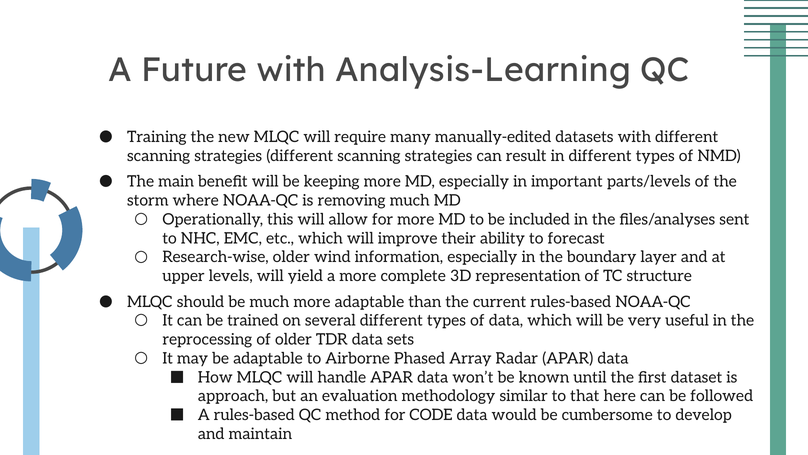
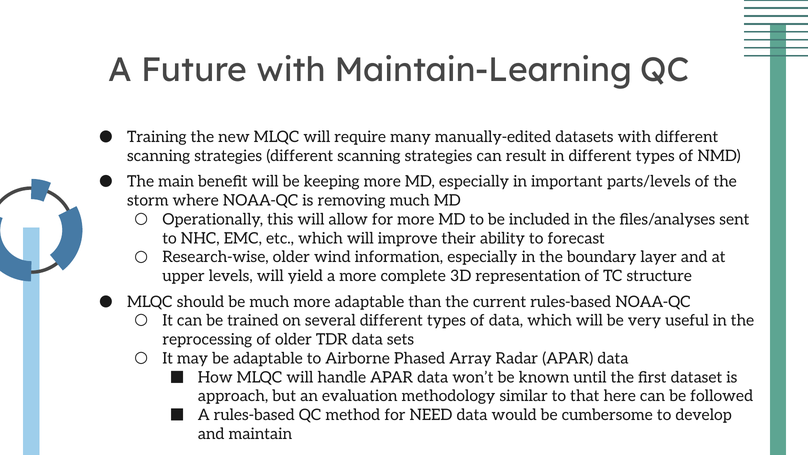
Analysis-Learning: Analysis-Learning -> Maintain-Learning
CODE: CODE -> NEED
